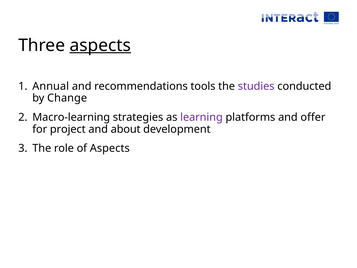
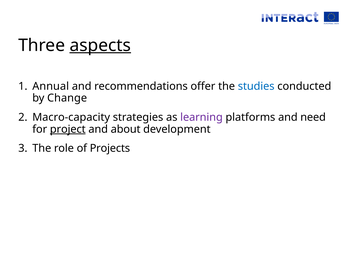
tools: tools -> offer
studies colour: purple -> blue
Macro-learning: Macro-learning -> Macro-capacity
offer: offer -> need
project underline: none -> present
of Aspects: Aspects -> Projects
